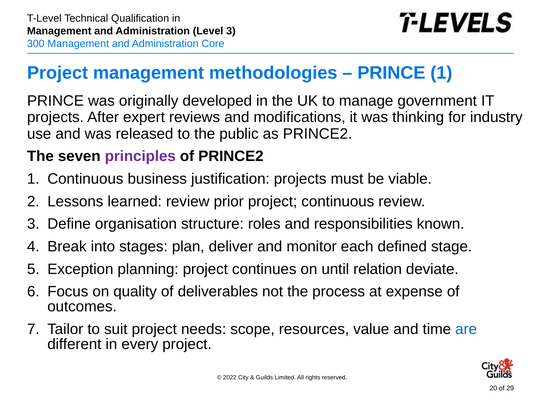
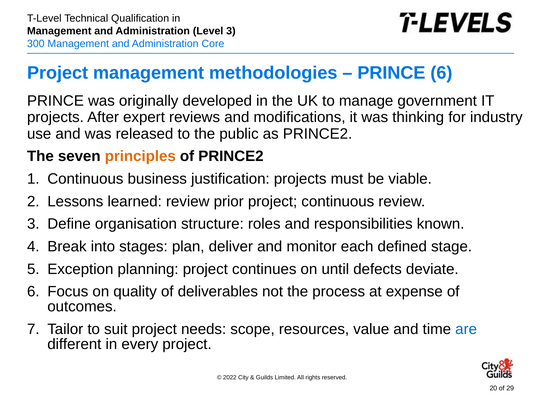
PRINCE 1: 1 -> 6
principles colour: purple -> orange
relation: relation -> defects
